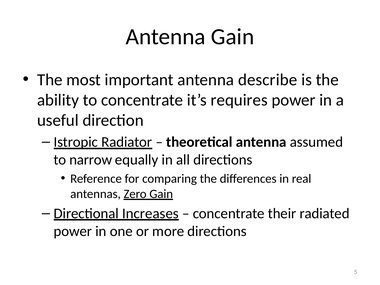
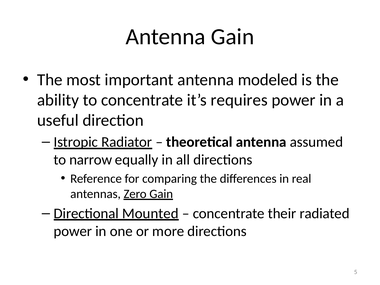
describe: describe -> modeled
Increases: Increases -> Mounted
